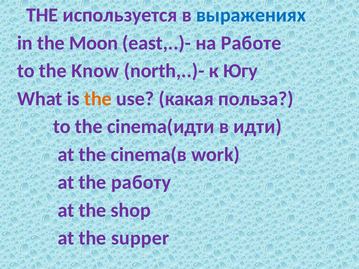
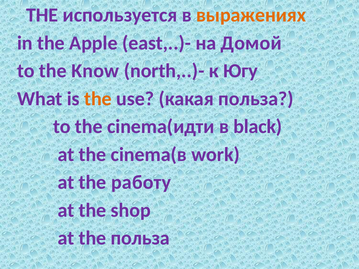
выражениях colour: blue -> orange
Moon: Moon -> Apple
Работе: Работе -> Домой
идти: идти -> black
the supper: supper -> польза
